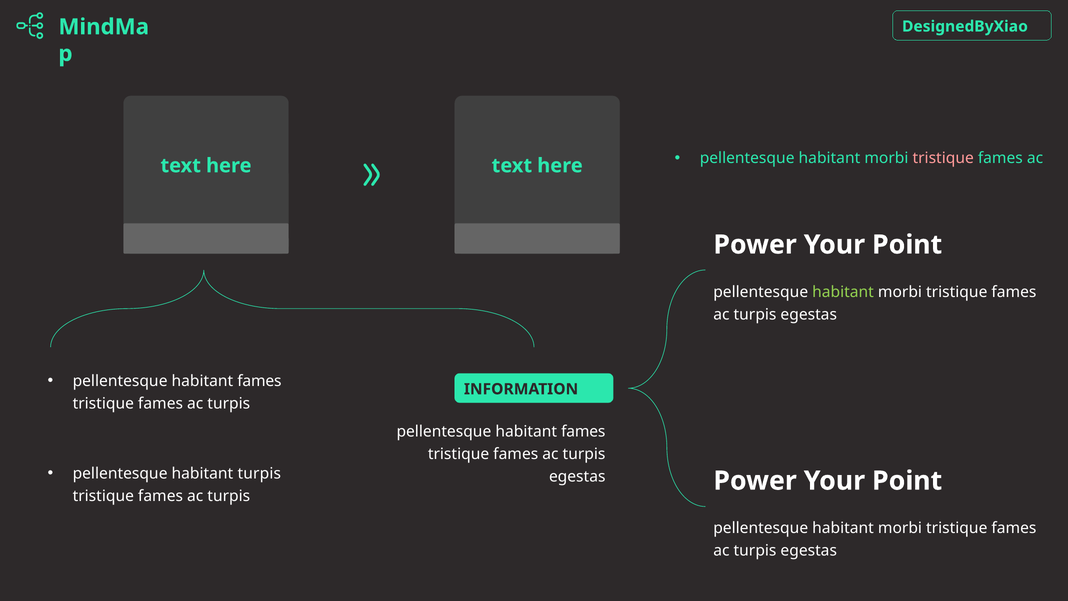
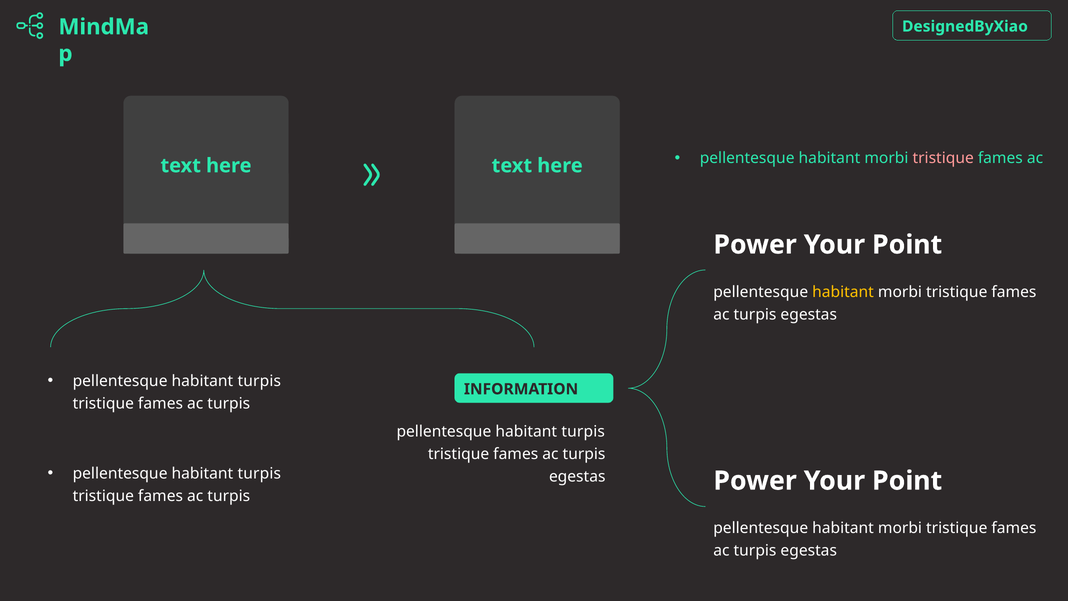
habitant at (843, 292) colour: light green -> yellow
fames at (259, 381): fames -> turpis
fames at (583, 431): fames -> turpis
